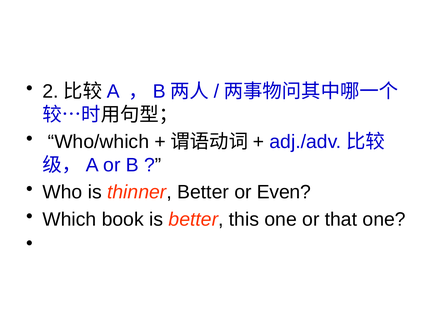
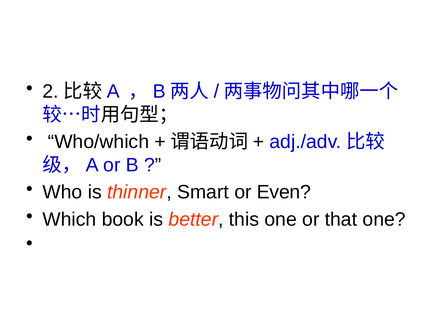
thinner Better: Better -> Smart
